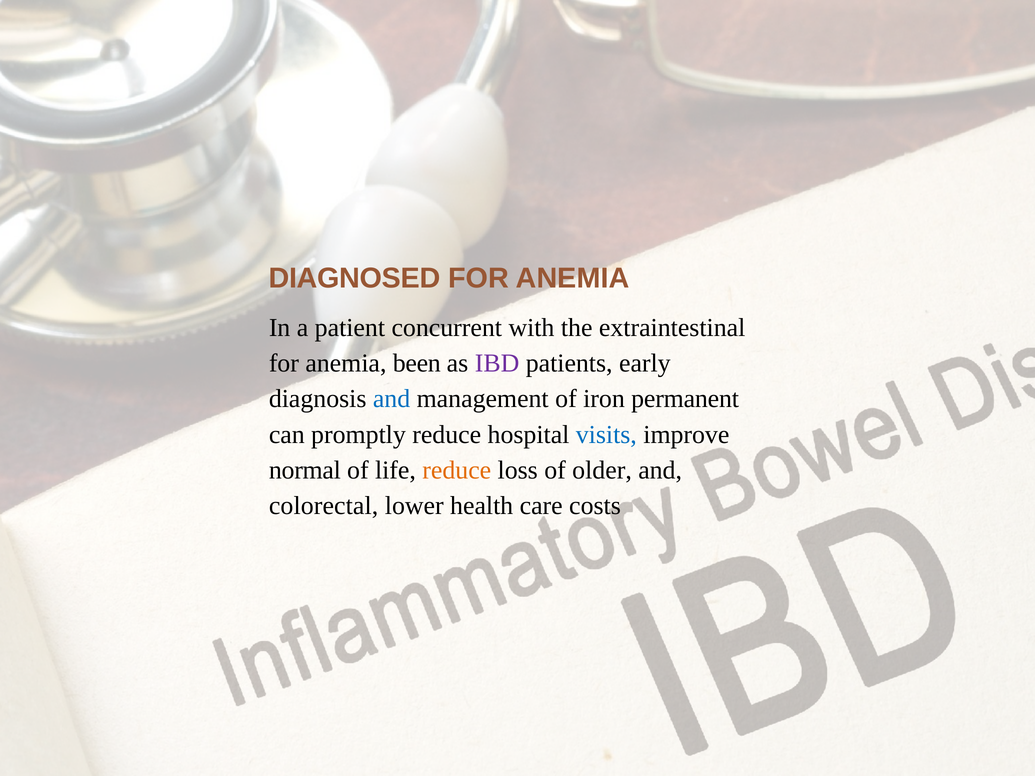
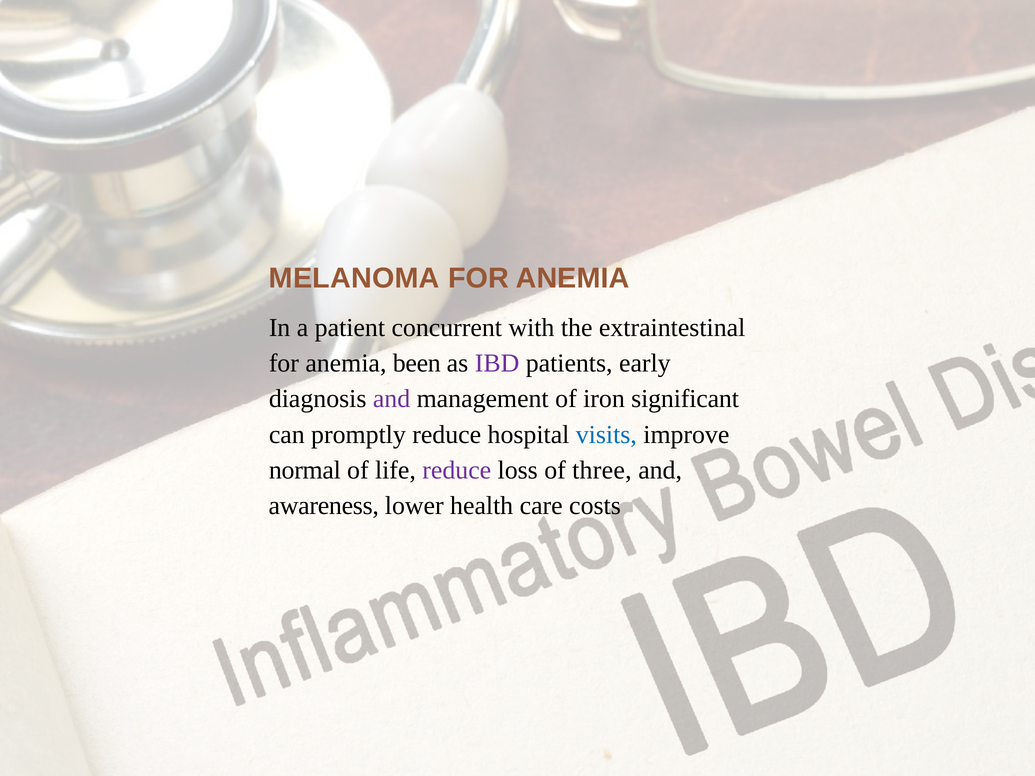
DIAGNOSED: DIAGNOSED -> MELANOMA
and at (392, 399) colour: blue -> purple
permanent: permanent -> significant
reduce at (457, 470) colour: orange -> purple
older: older -> three
colorectal: colorectal -> awareness
